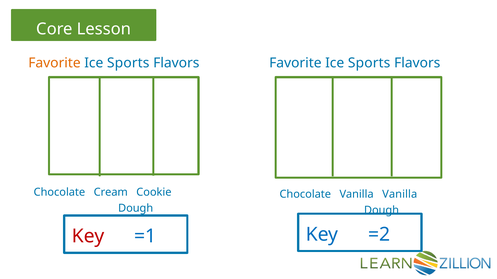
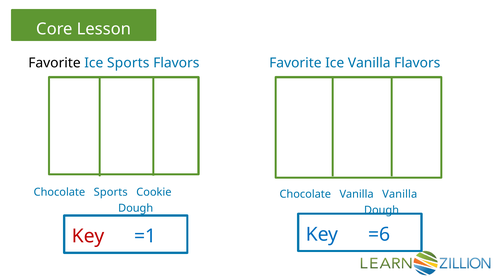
Favorite at (54, 63) colour: orange -> black
Sports at (369, 63): Sports -> Vanilla
Chocolate Cream: Cream -> Sports
=2: =2 -> =6
